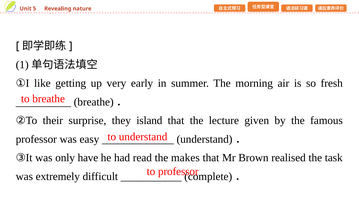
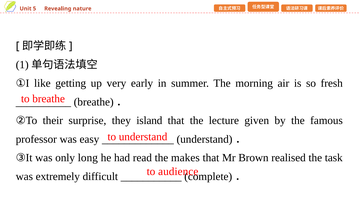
have: have -> long
professor at (178, 171): professor -> audience
